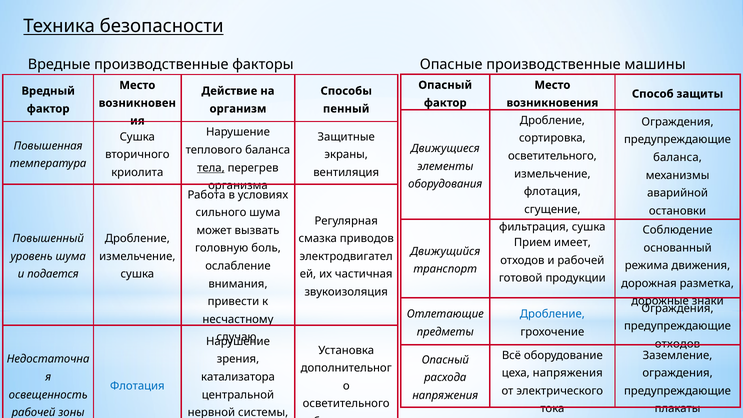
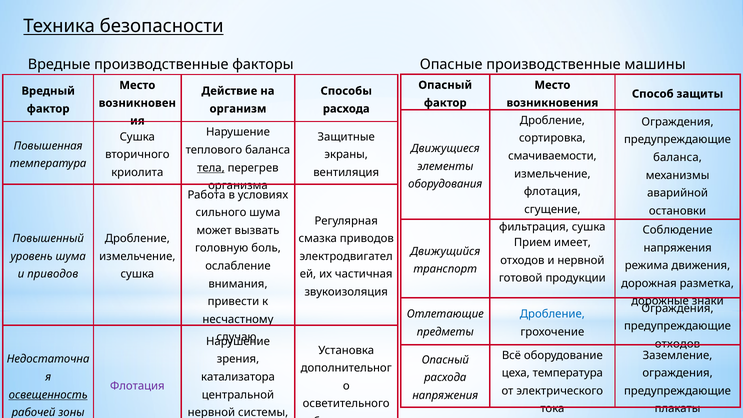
пенный at (346, 109): пенный -> расхода
осветительного at (552, 156): осветительного -> смачиваемости
основанный at (678, 248): основанный -> напряжения
и рабочей: рабочей -> нервной
и подается: подается -> приводов
цеха напряжения: напряжения -> температура
Флотация at (137, 386) colour: blue -> purple
освещенность underline: none -> present
